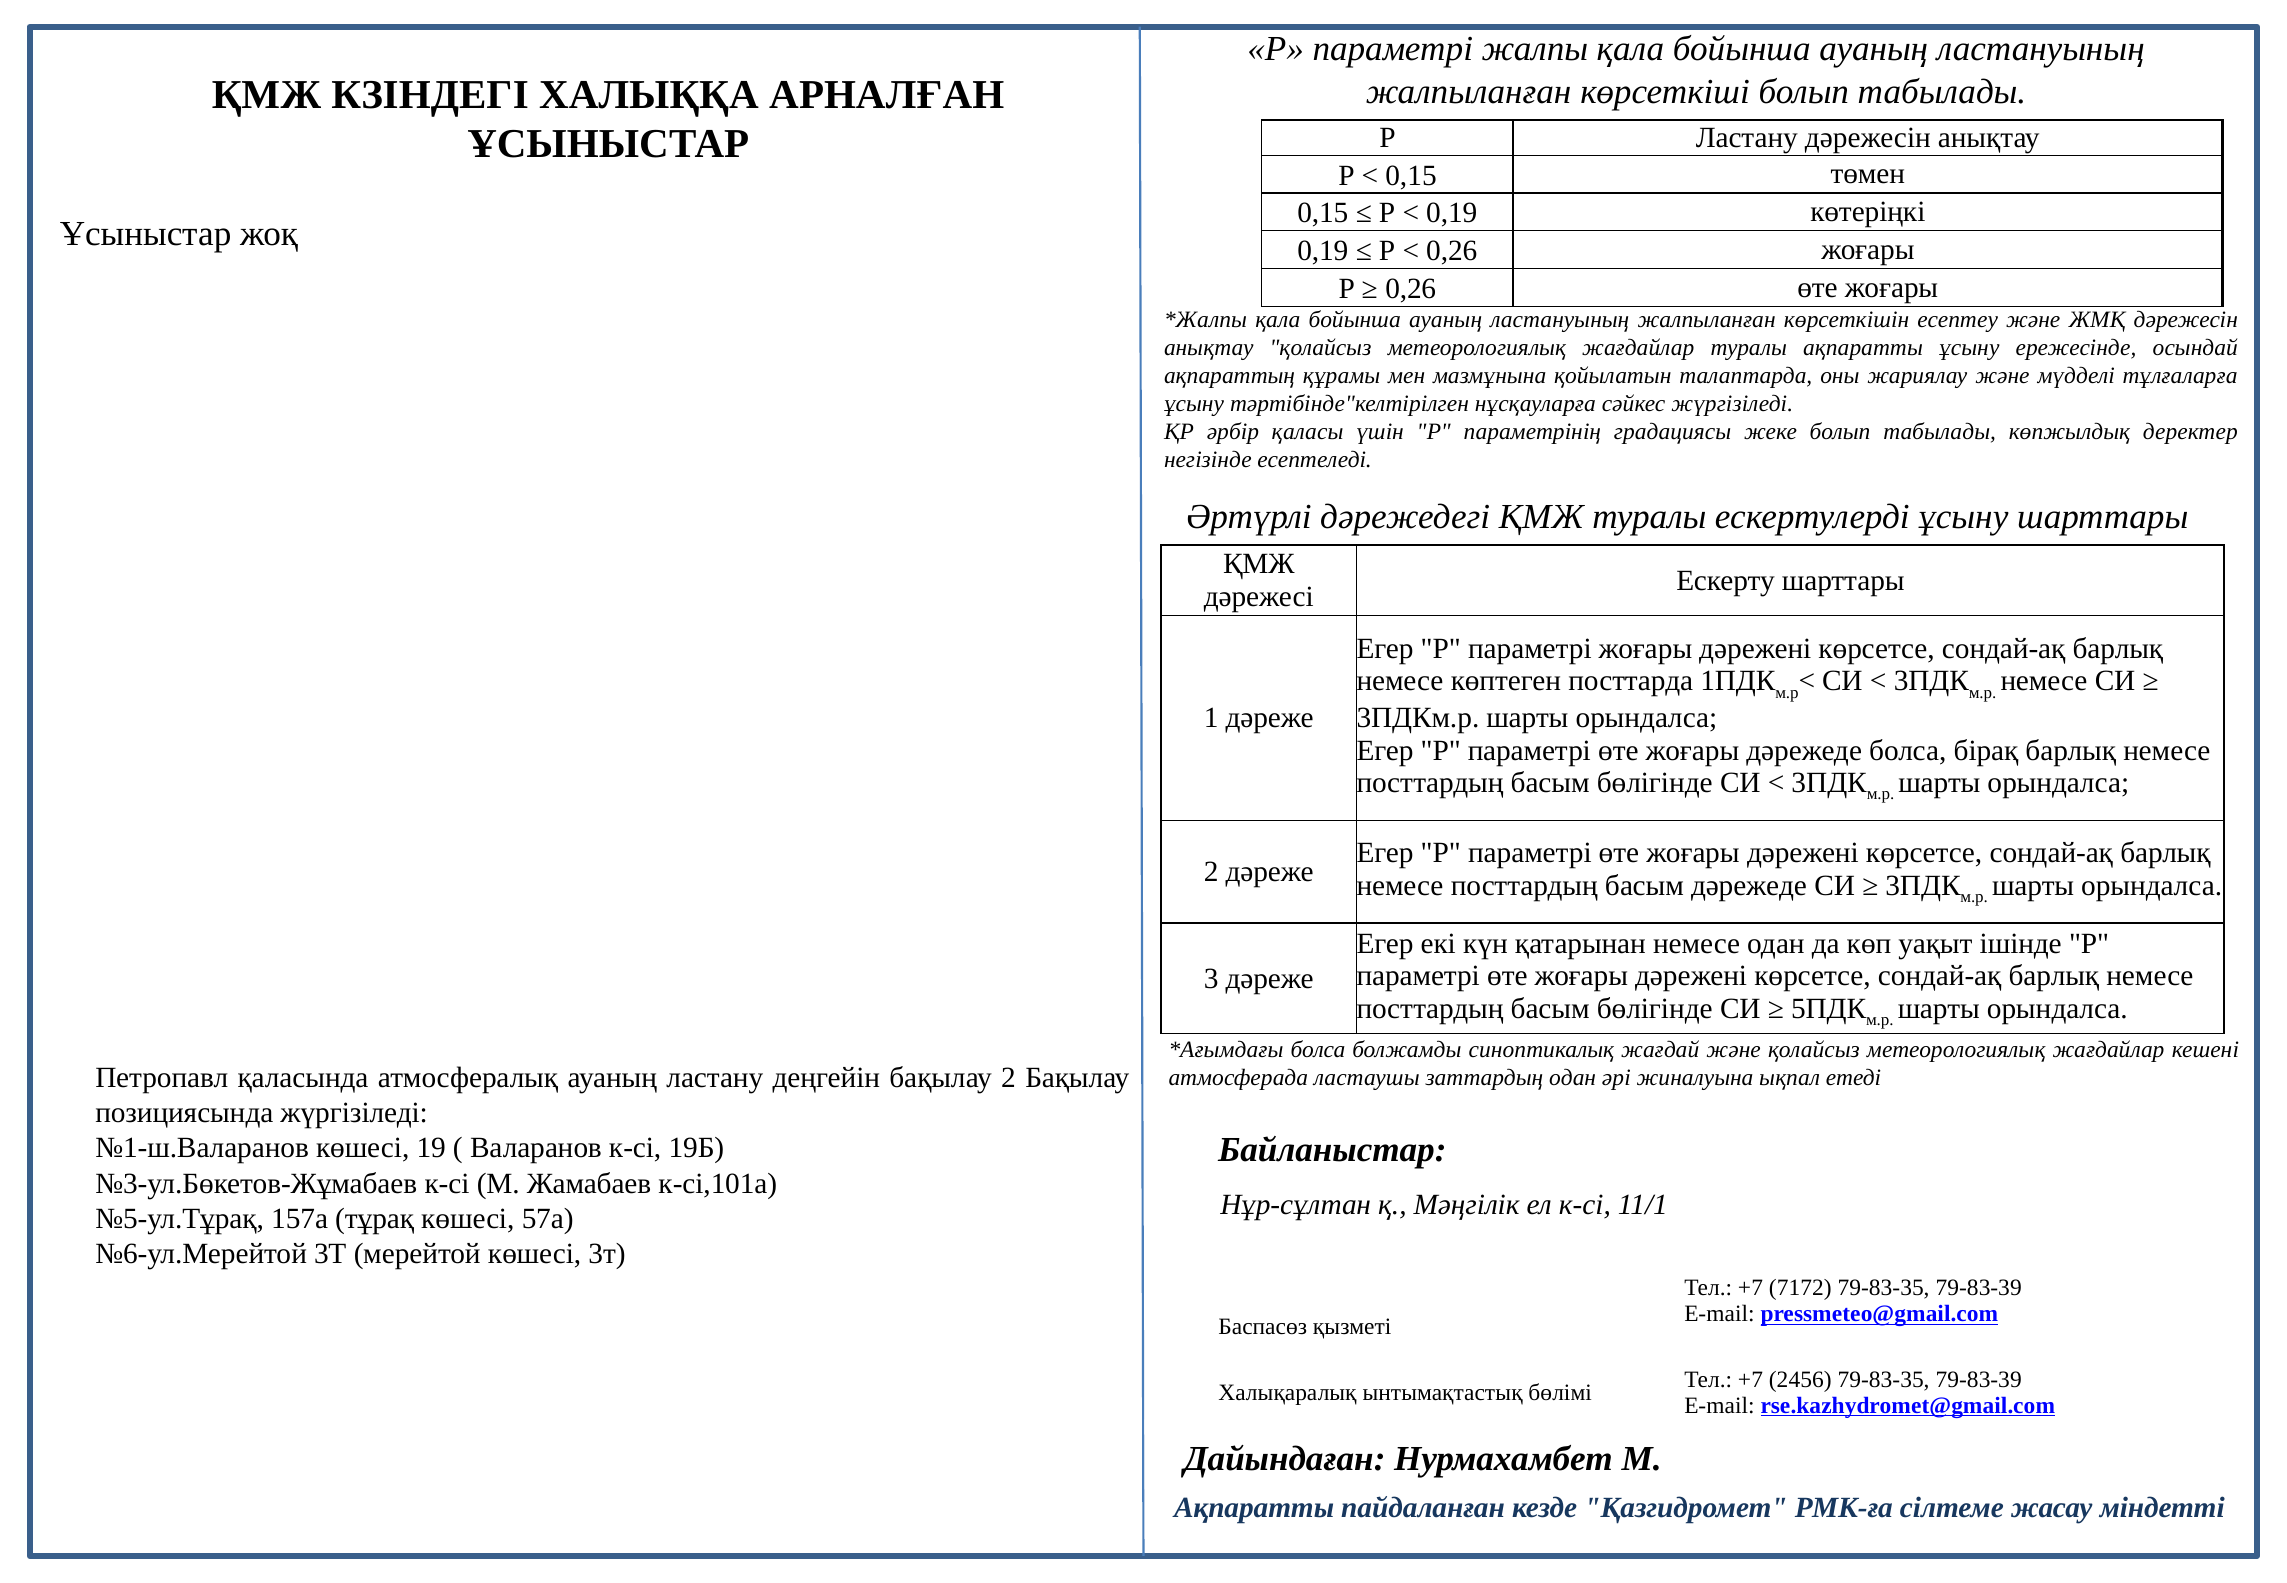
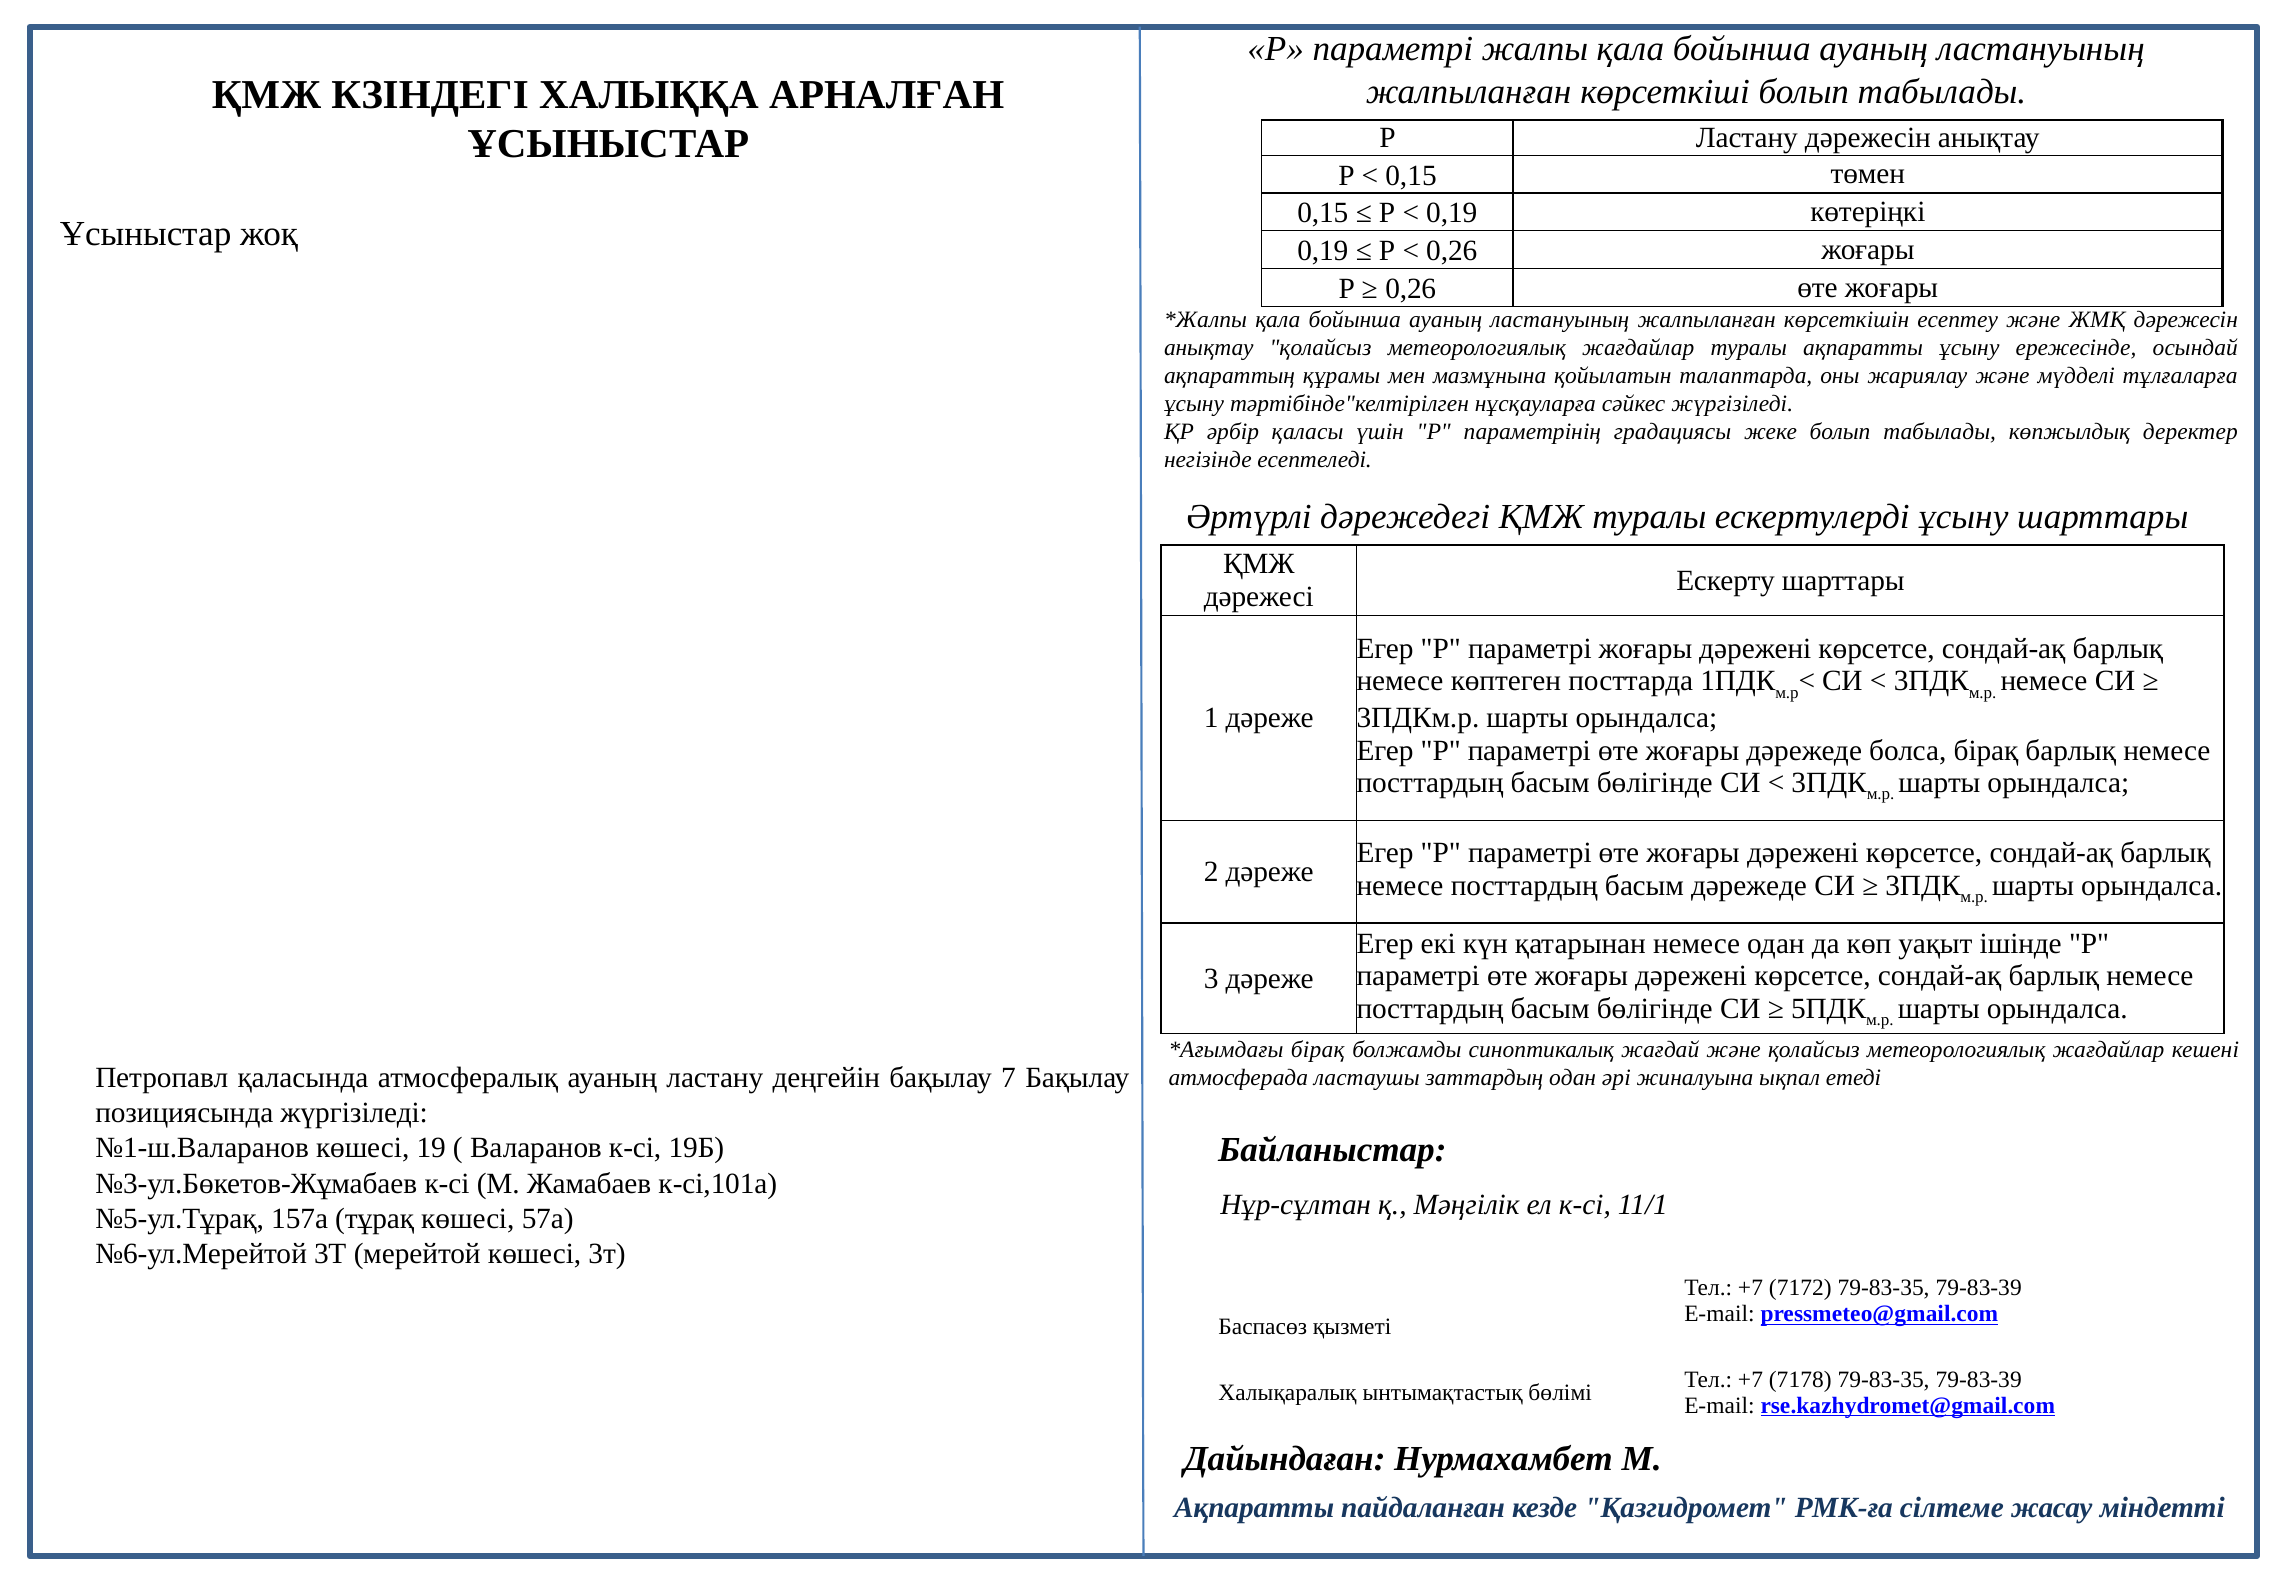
болса at (1318, 1050): болса -> бірақ
бақылау 2: 2 -> 7
2456: 2456 -> 7178
